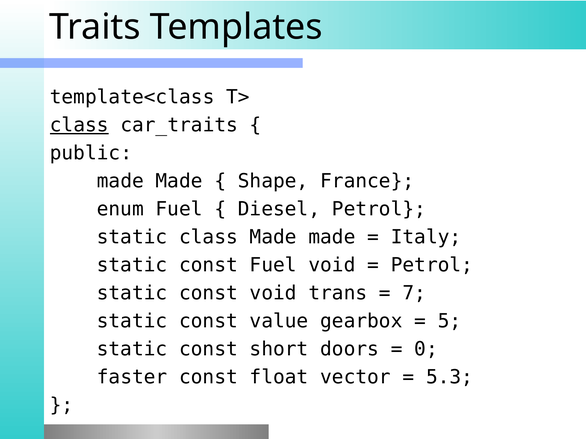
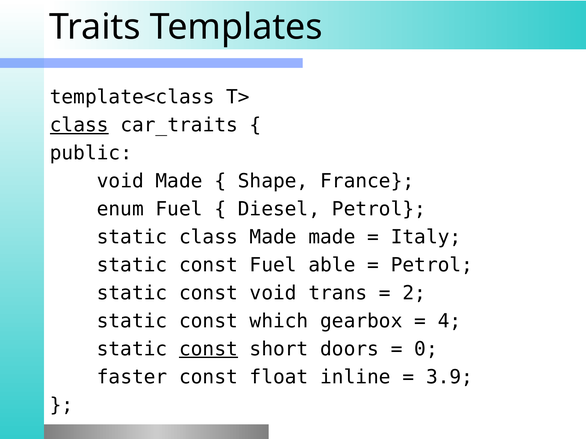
made at (120, 181): made -> void
Fuel void: void -> able
7: 7 -> 2
value: value -> which
5: 5 -> 4
const at (208, 349) underline: none -> present
vector: vector -> inline
5.3: 5.3 -> 3.9
